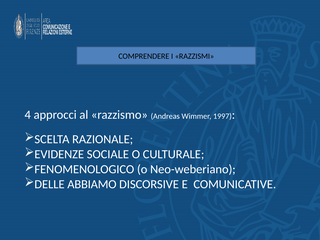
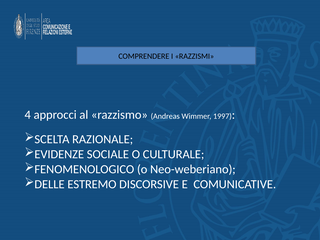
ABBIAMO: ABBIAMO -> ESTREMO
